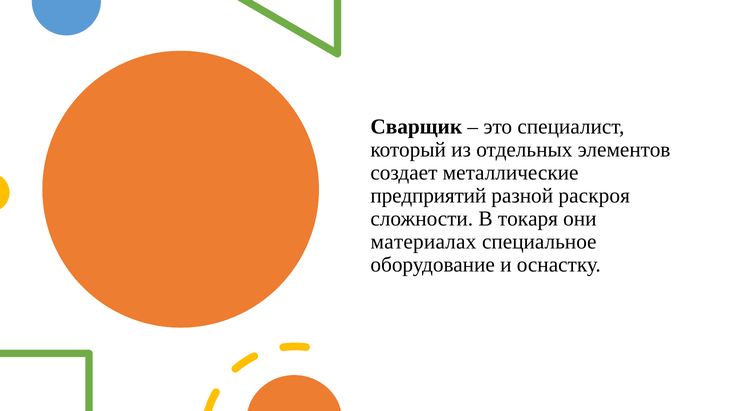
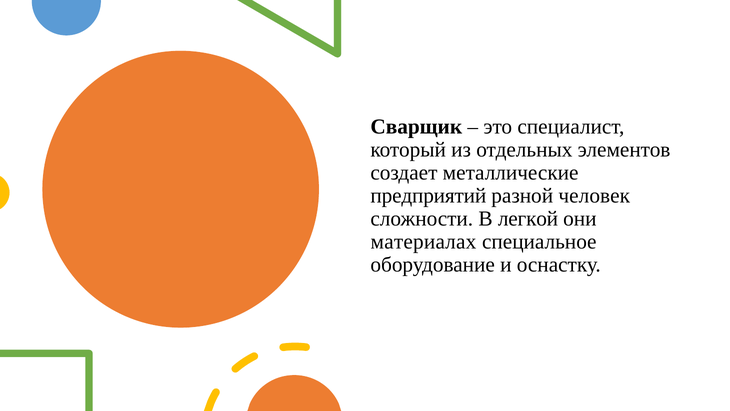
раскроя: раскроя -> человек
токаря: токаря -> легкой
